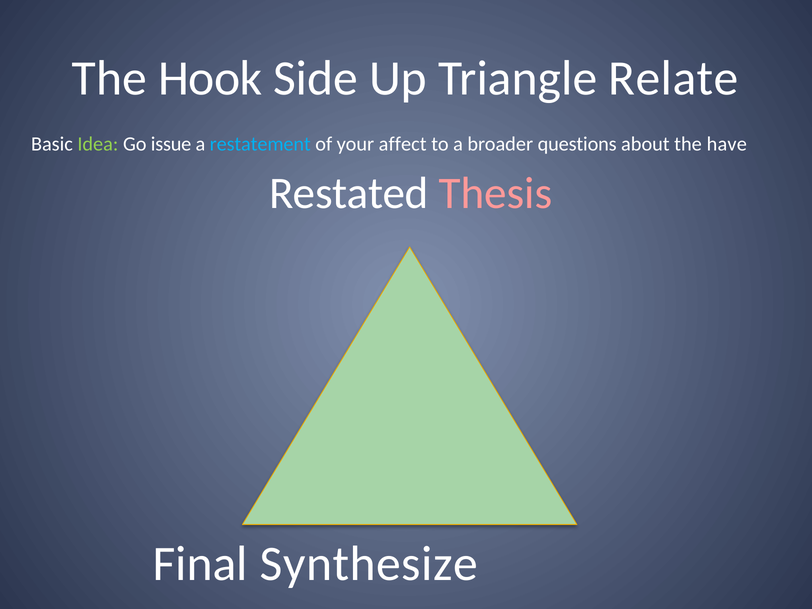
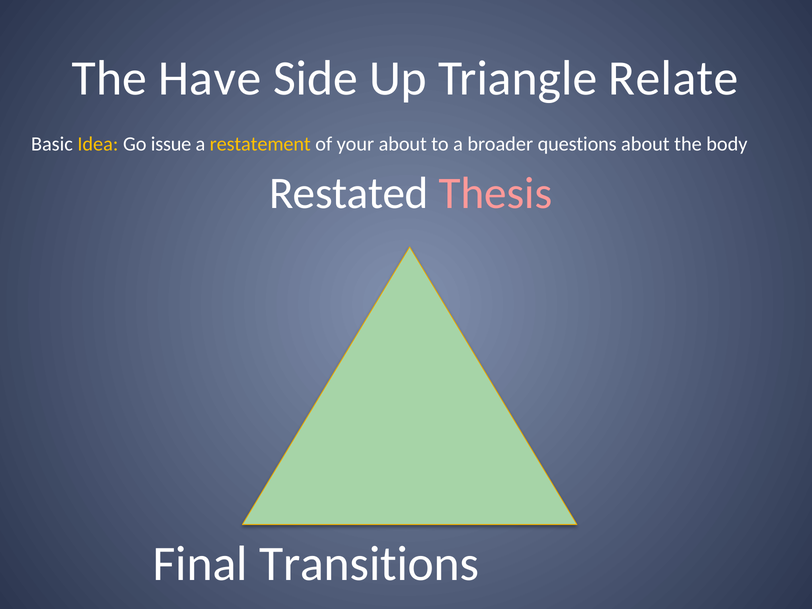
Hook: Hook -> Have
Idea colour: light green -> yellow
restatement colour: light blue -> yellow
your affect: affect -> about
have: have -> body
Synthesize: Synthesize -> Transitions
